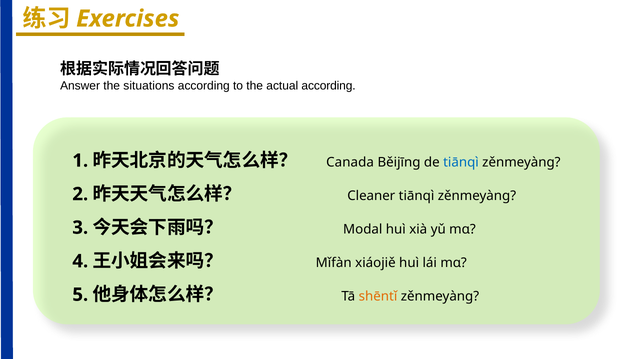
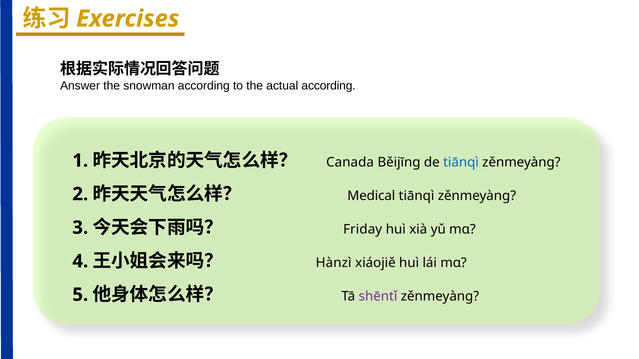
situations: situations -> snowman
Cleaner: Cleaner -> Medical
Modal: Modal -> Friday
Mǐfàn: Mǐfàn -> Hànzì
shēntǐ colour: orange -> purple
